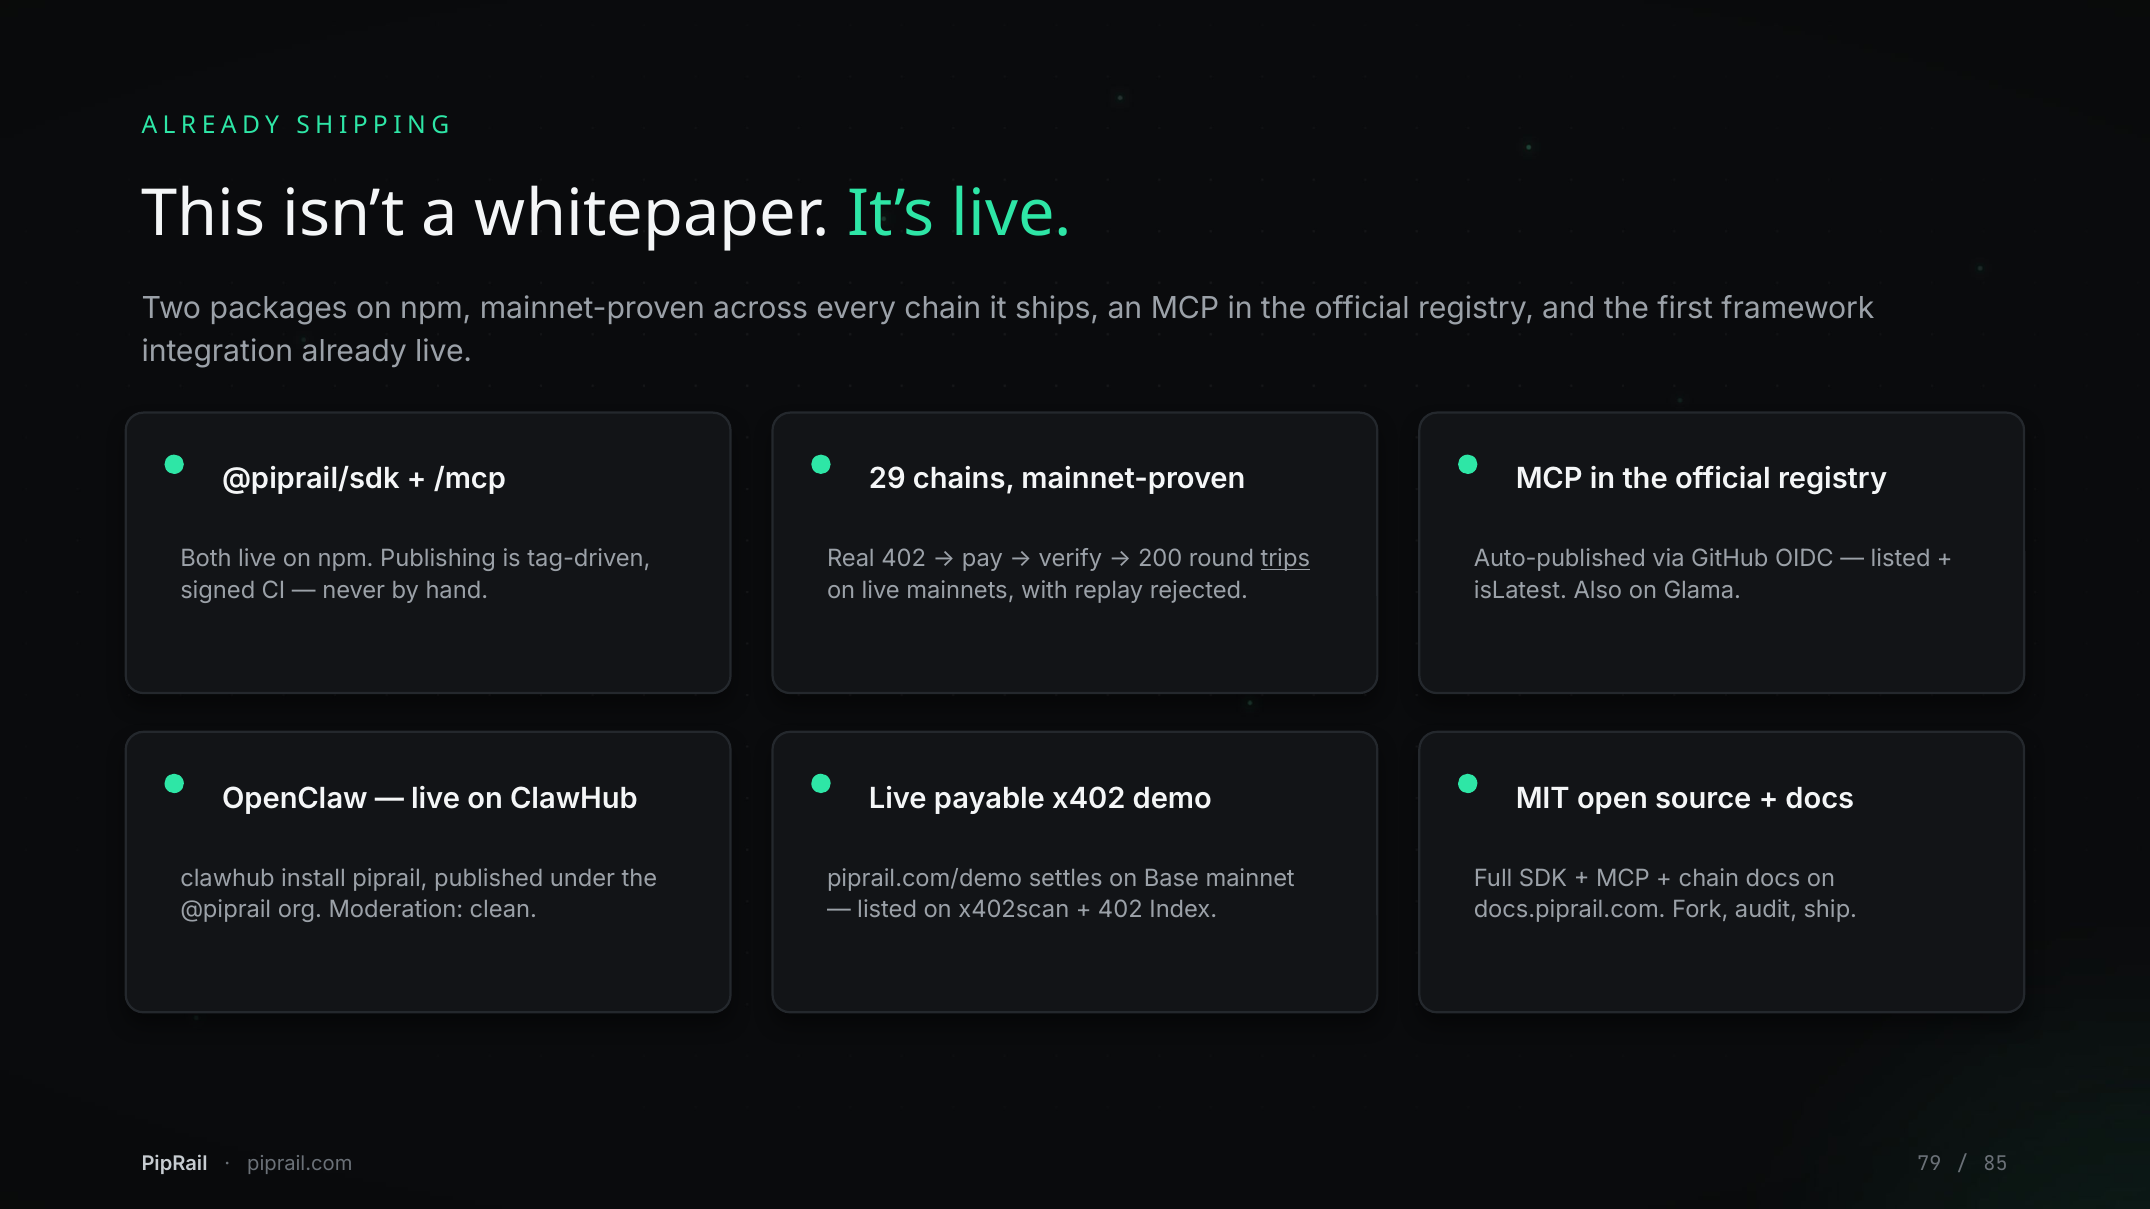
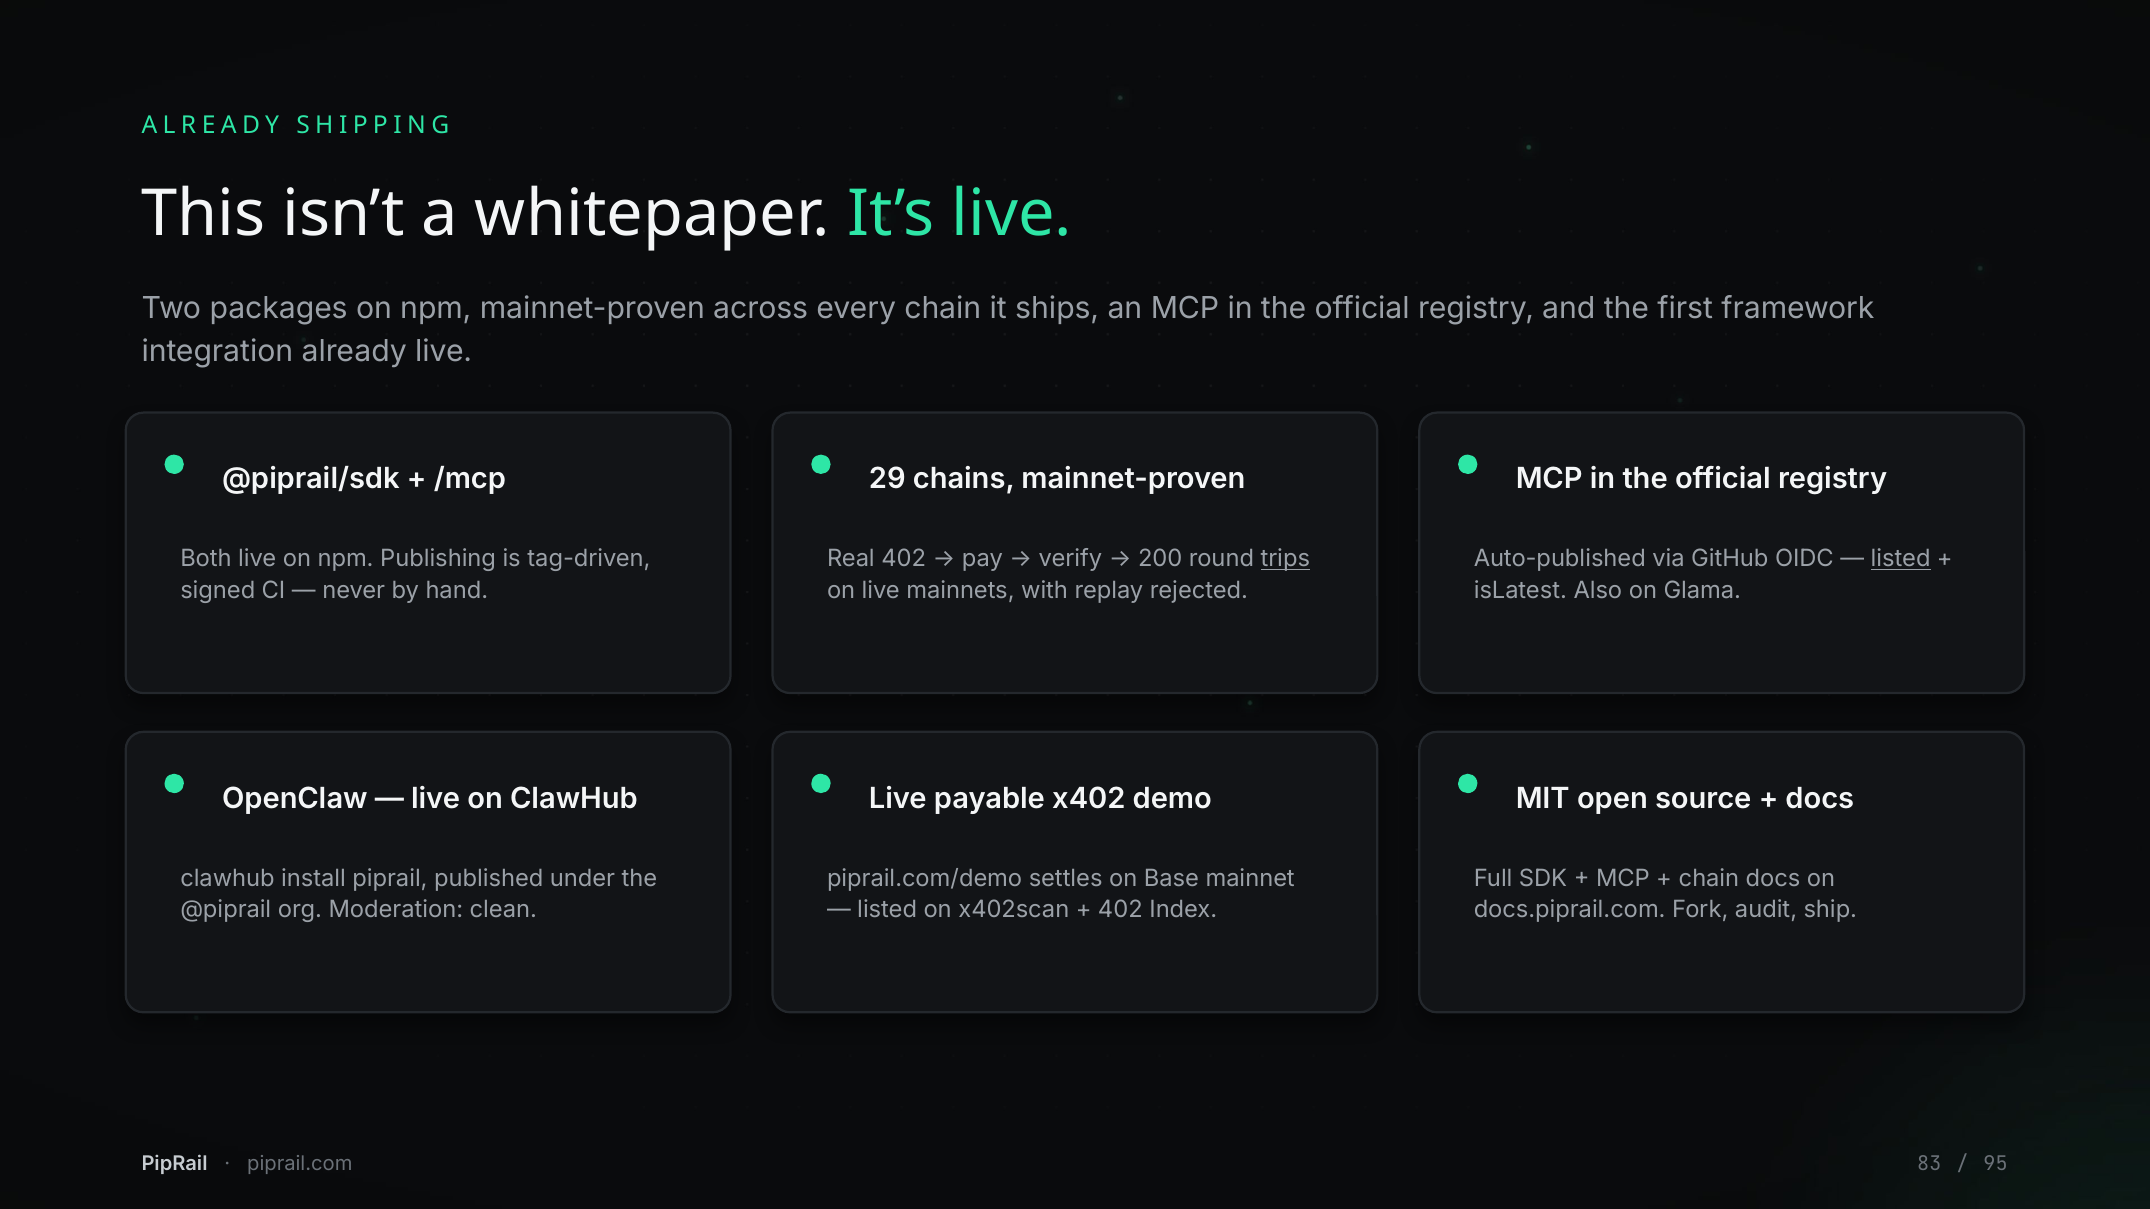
listed at (1901, 559) underline: none -> present
79: 79 -> 83
85: 85 -> 95
